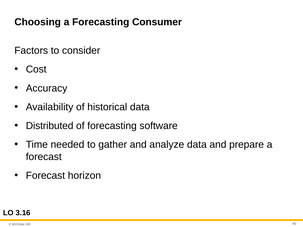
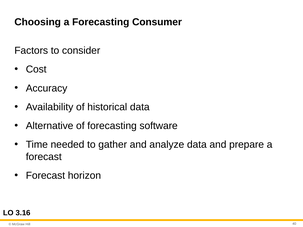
Distributed: Distributed -> Alternative
